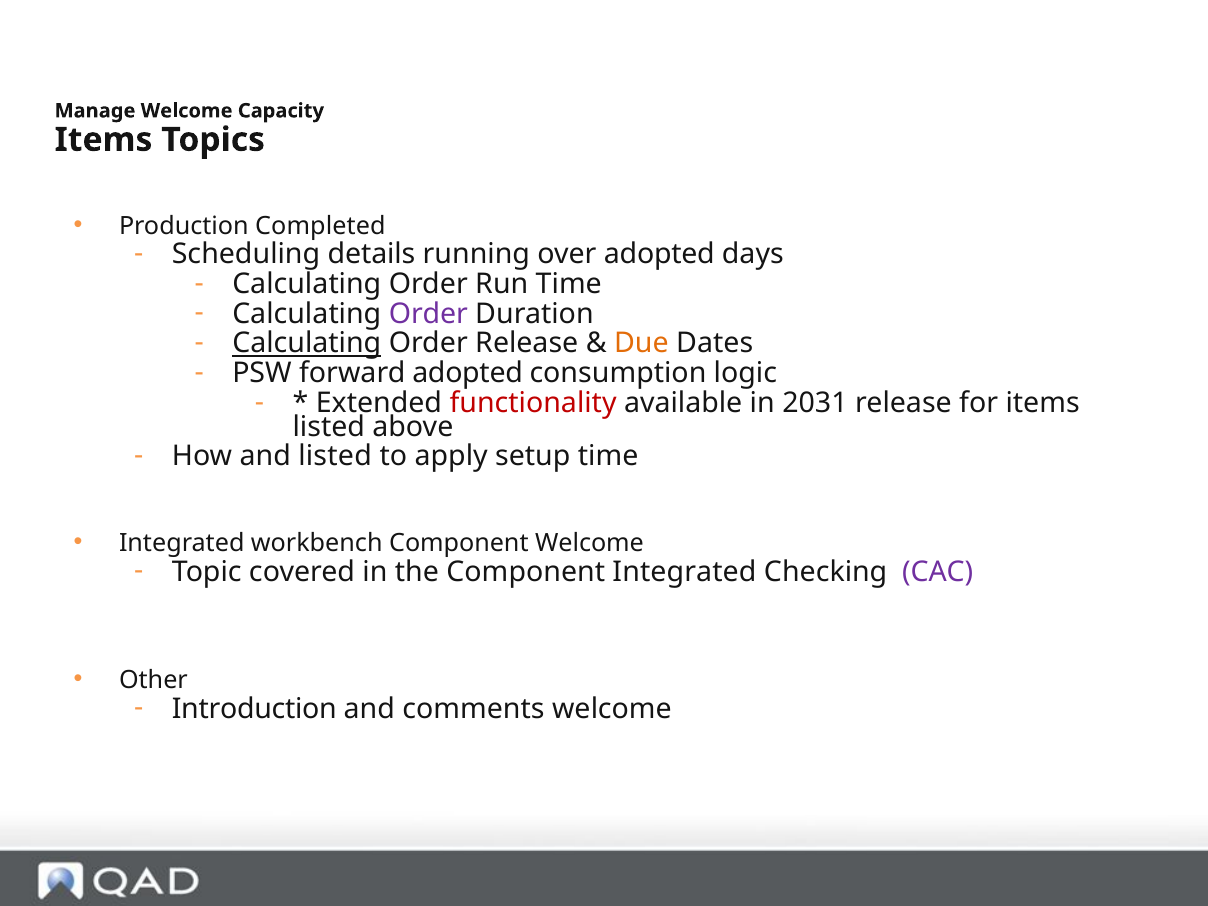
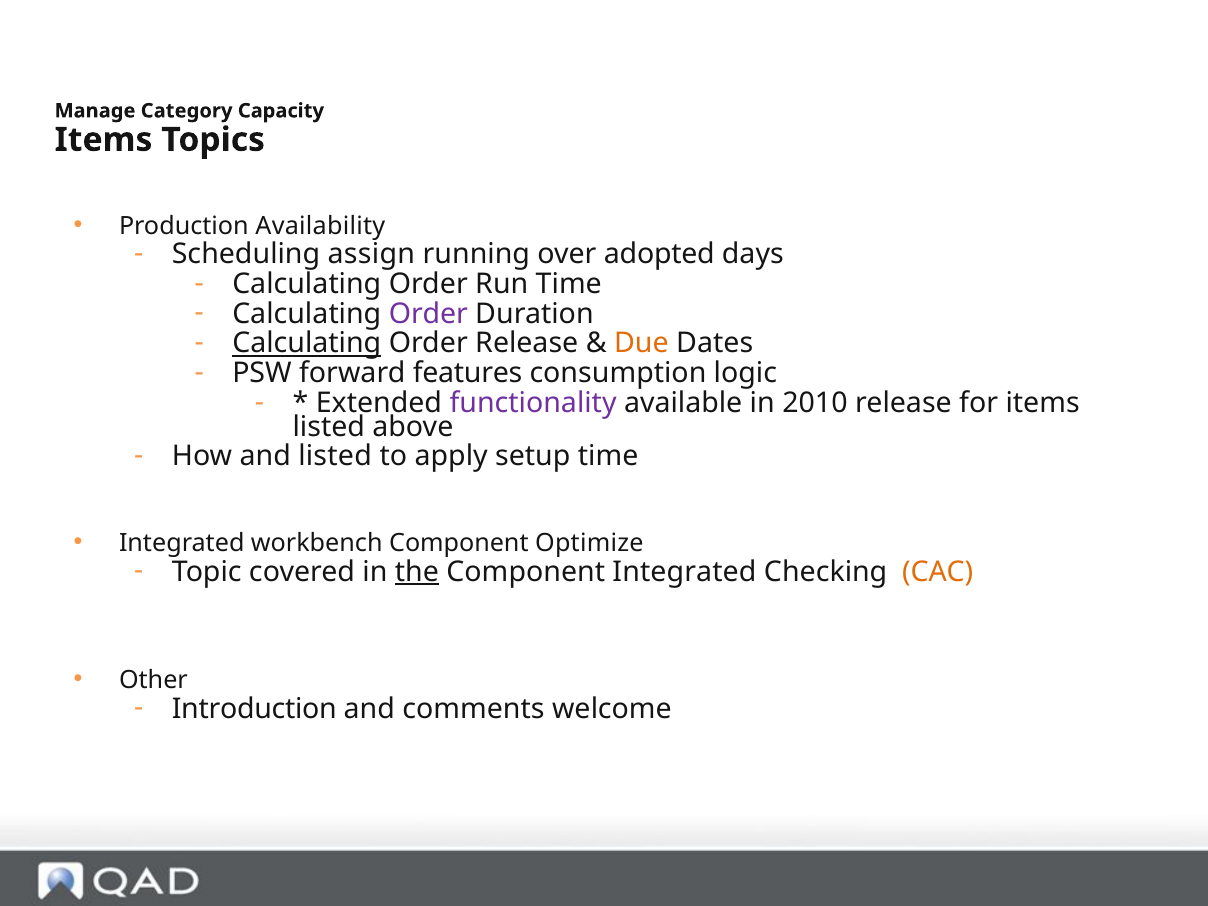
Manage Welcome: Welcome -> Category
Completed: Completed -> Availability
details: details -> assign
forward adopted: adopted -> features
functionality colour: red -> purple
2031: 2031 -> 2010
Component Welcome: Welcome -> Optimize
the underline: none -> present
CAC colour: purple -> orange
